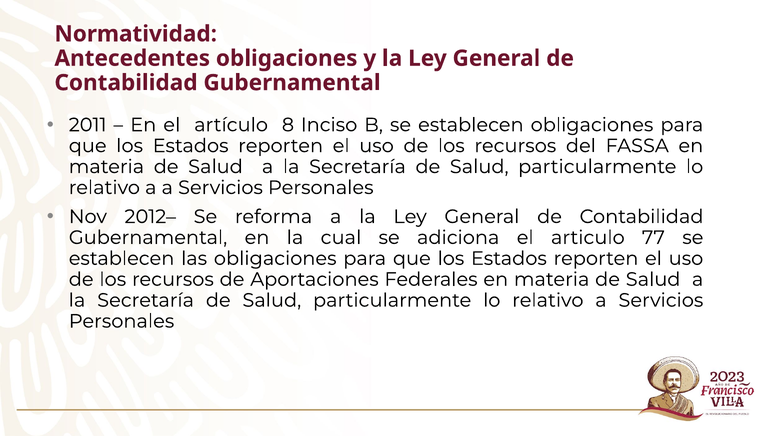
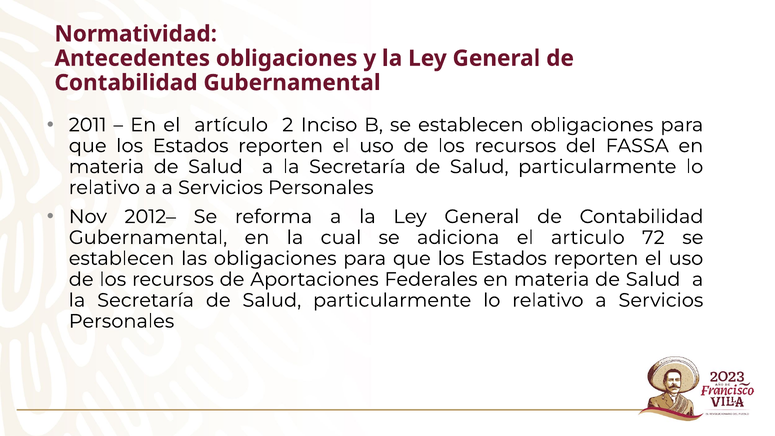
8: 8 -> 2
77: 77 -> 72
